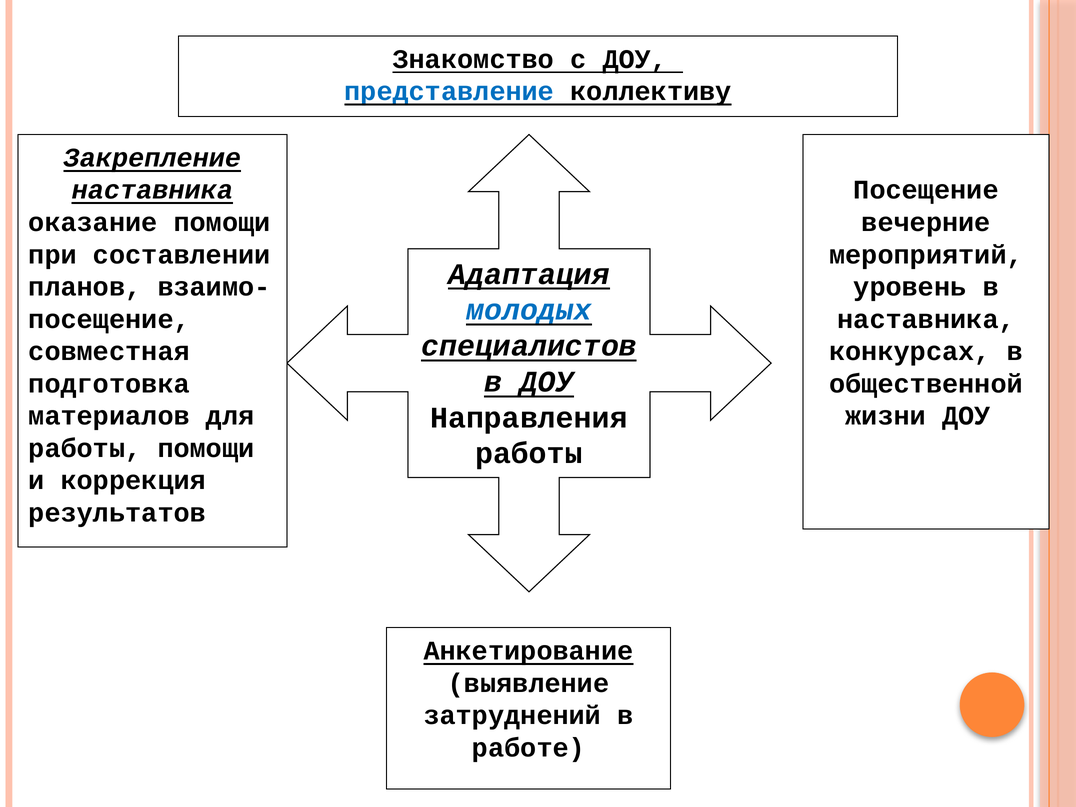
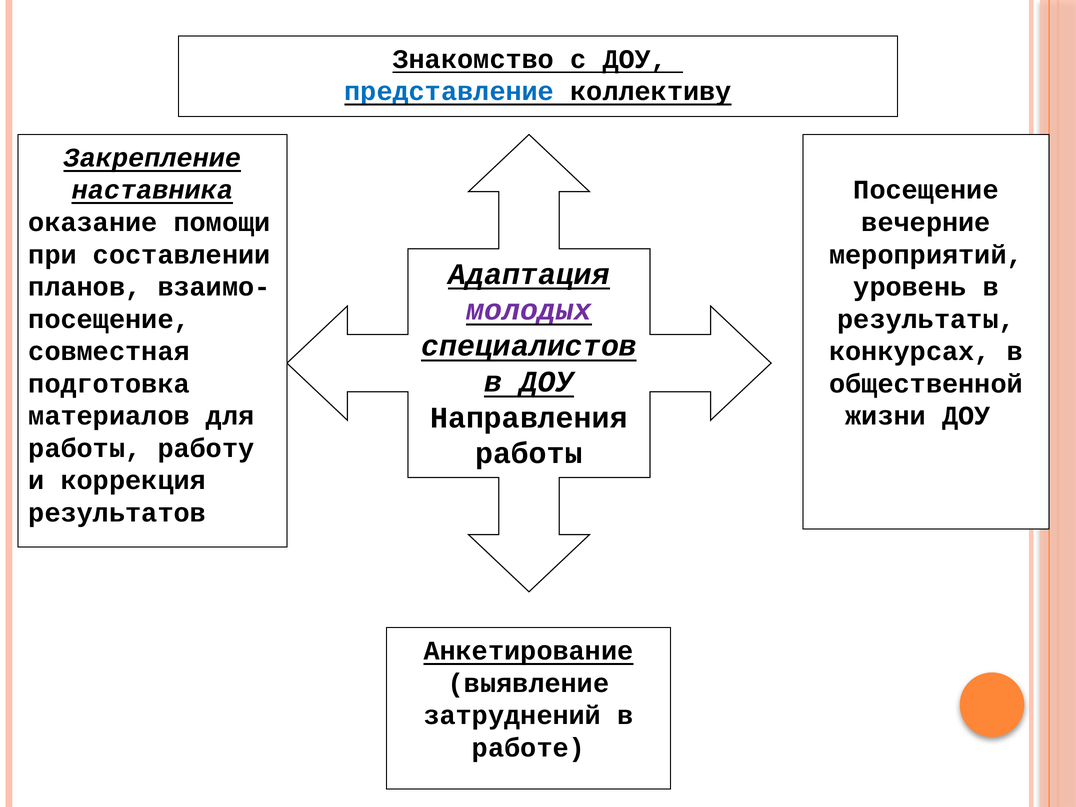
молодых colour: blue -> purple
наставника at (926, 319): наставника -> результаты
работы помощи: помощи -> работу
